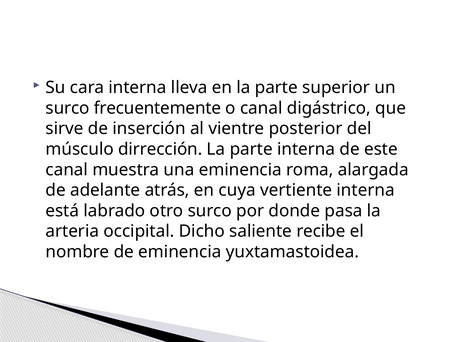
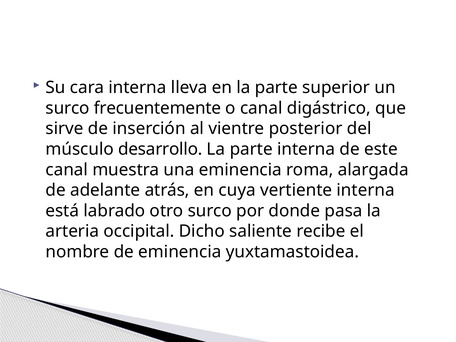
dirrección: dirrección -> desarrollo
